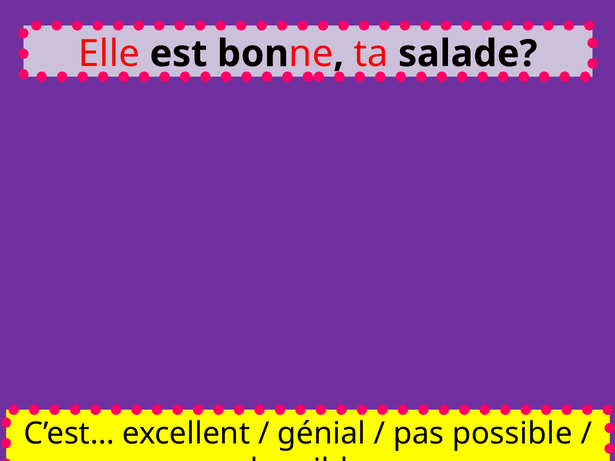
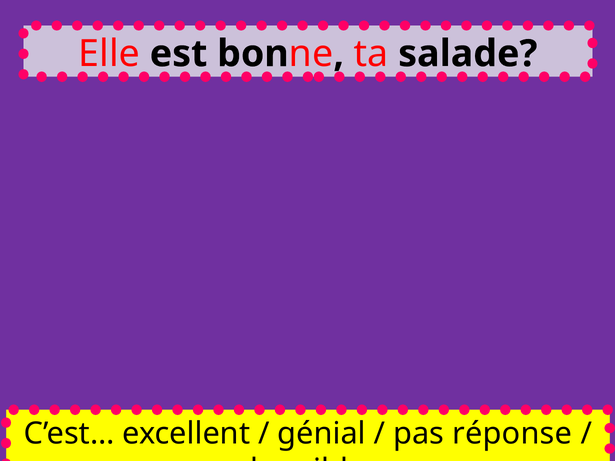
possible: possible -> réponse
